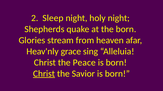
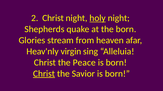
2 Sleep: Sleep -> Christ
holy underline: none -> present
grace: grace -> virgin
